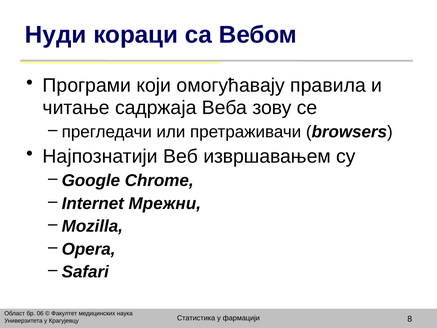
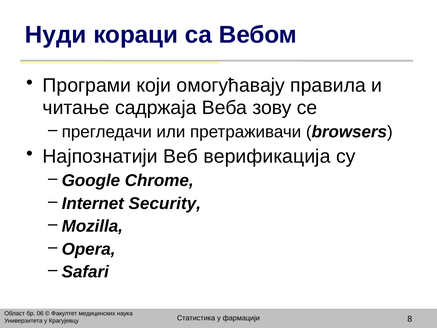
извршавањем: извршавањем -> верификација
Мрежни: Мрежни -> Security
